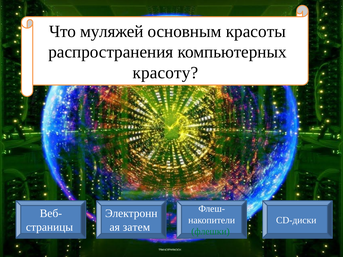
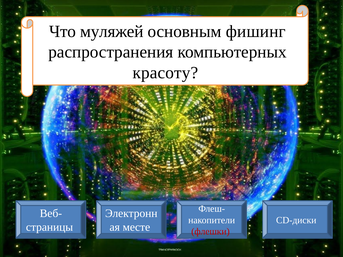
красоты: красоты -> фишинг
затем: затем -> месте
флешки colour: green -> red
